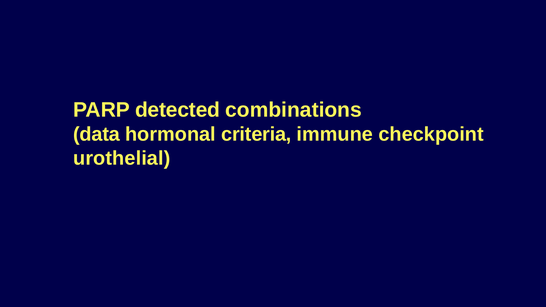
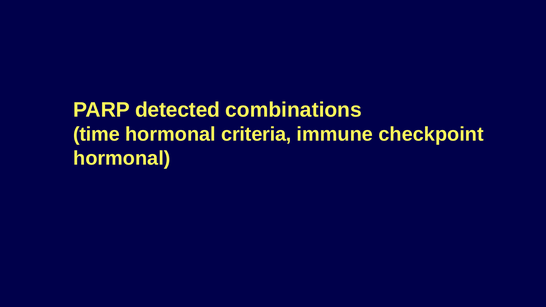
data: data -> time
urothelial at (122, 158): urothelial -> hormonal
